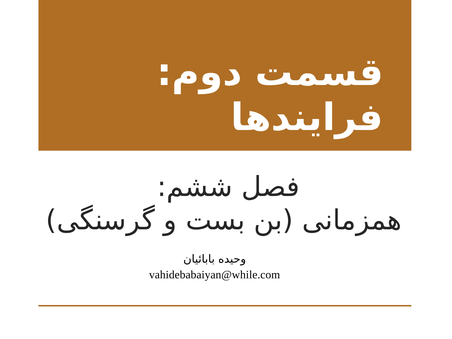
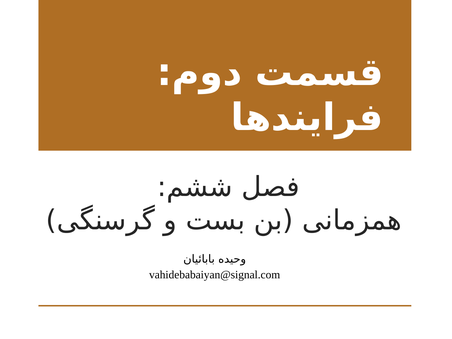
vahidebabaiyan@while.com: vahidebabaiyan@while.com -> vahidebabaiyan@signal.com
